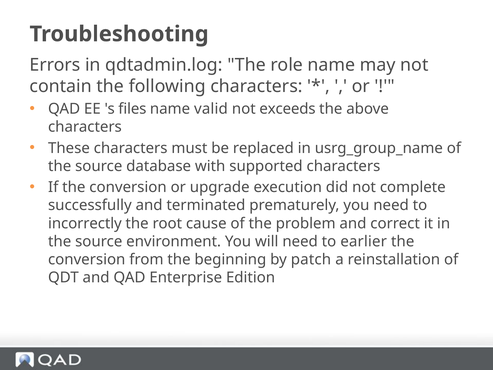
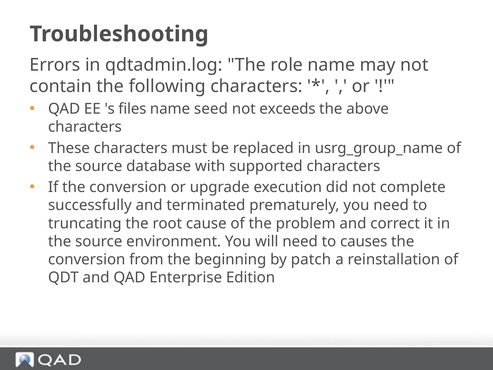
valid: valid -> seed
incorrectly: incorrectly -> truncating
earlier: earlier -> causes
